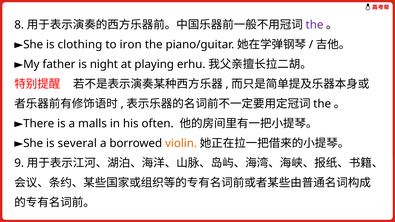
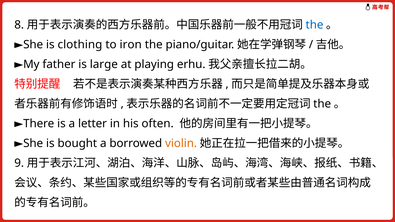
the at (315, 25) colour: purple -> blue
night: night -> large
malls: malls -> letter
several: several -> bought
